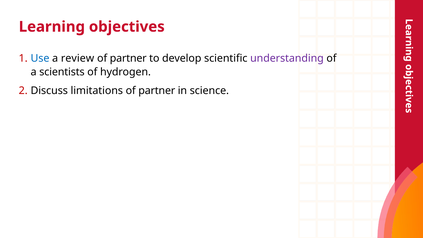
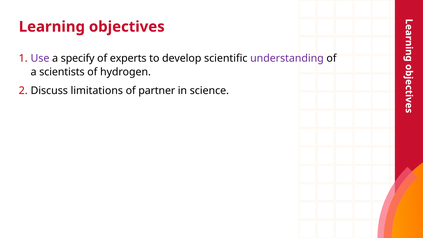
Use colour: blue -> purple
review: review -> specify
partner at (128, 58): partner -> experts
